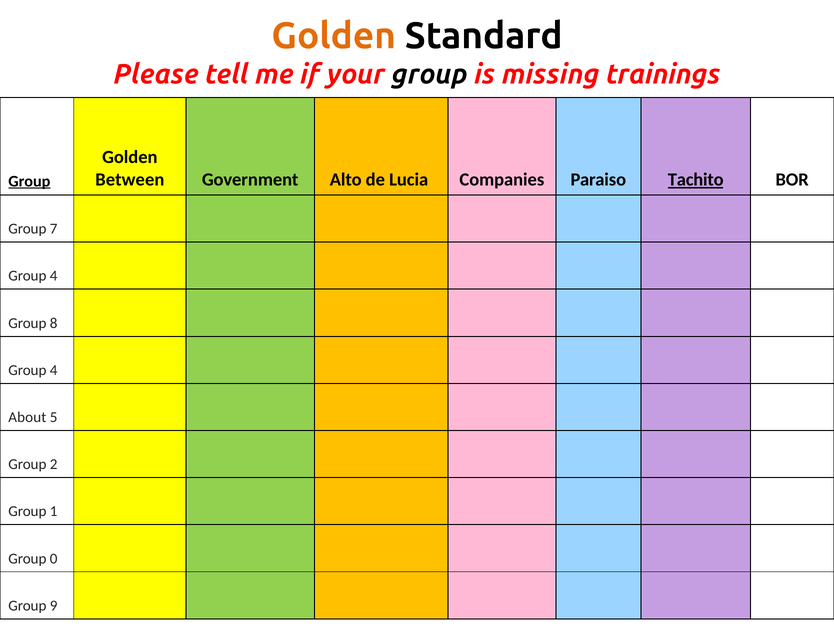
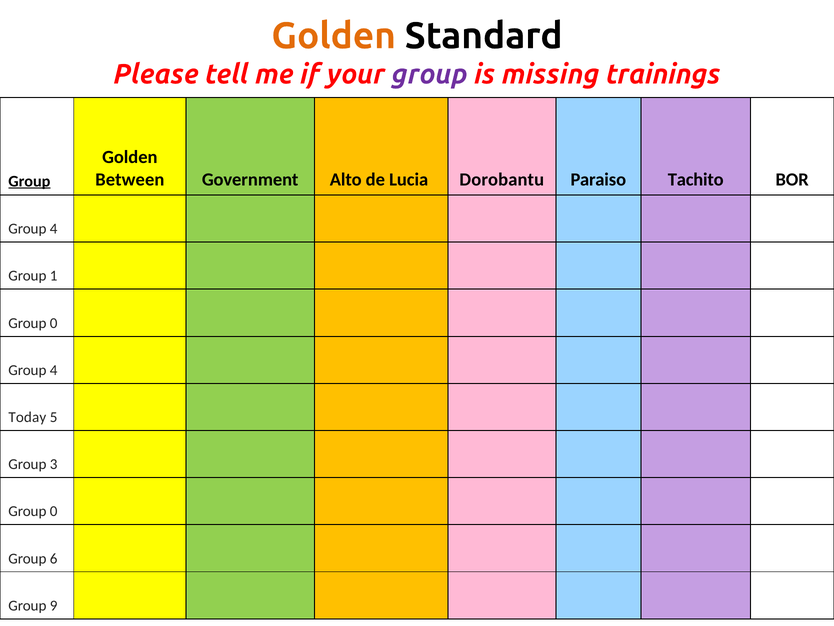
group at (430, 74) colour: black -> purple
Companies: Companies -> Dorobantu
Tachito underline: present -> none
7 at (54, 229): 7 -> 4
4 at (54, 276): 4 -> 1
8 at (54, 323): 8 -> 0
About: About -> Today
2: 2 -> 3
1 at (54, 511): 1 -> 0
0: 0 -> 6
